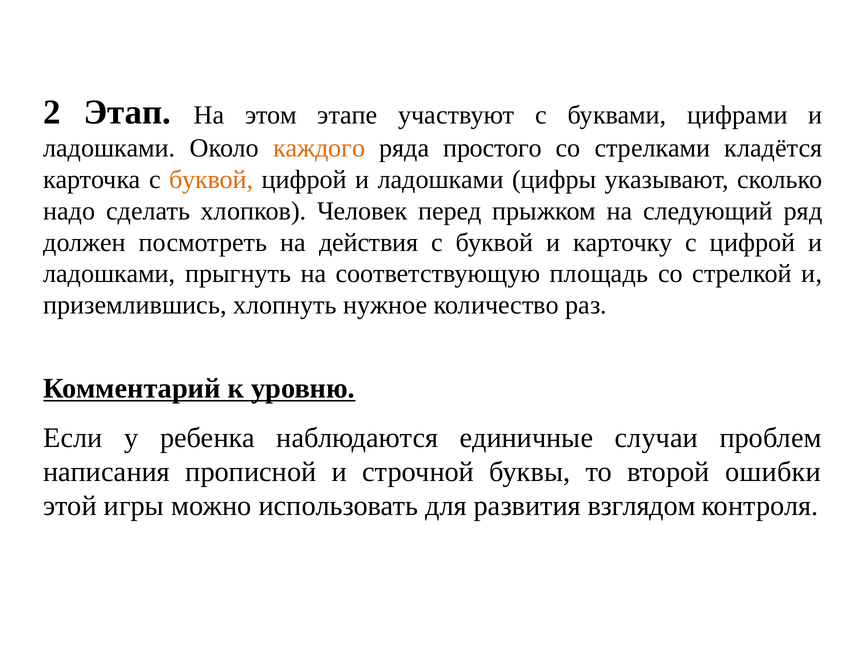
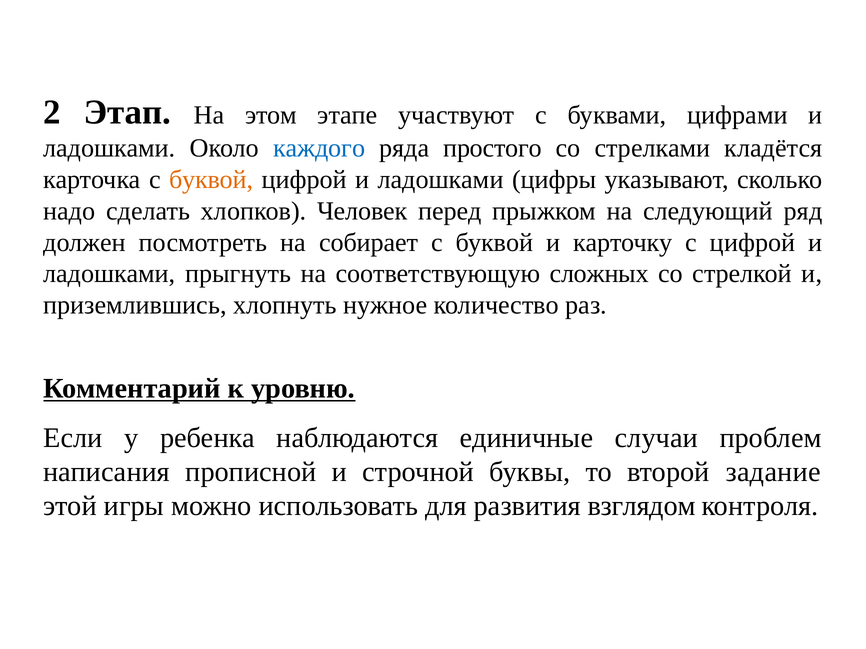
каждого colour: orange -> blue
действия: действия -> собирает
площадь: площадь -> сложных
ошибки: ошибки -> задание
